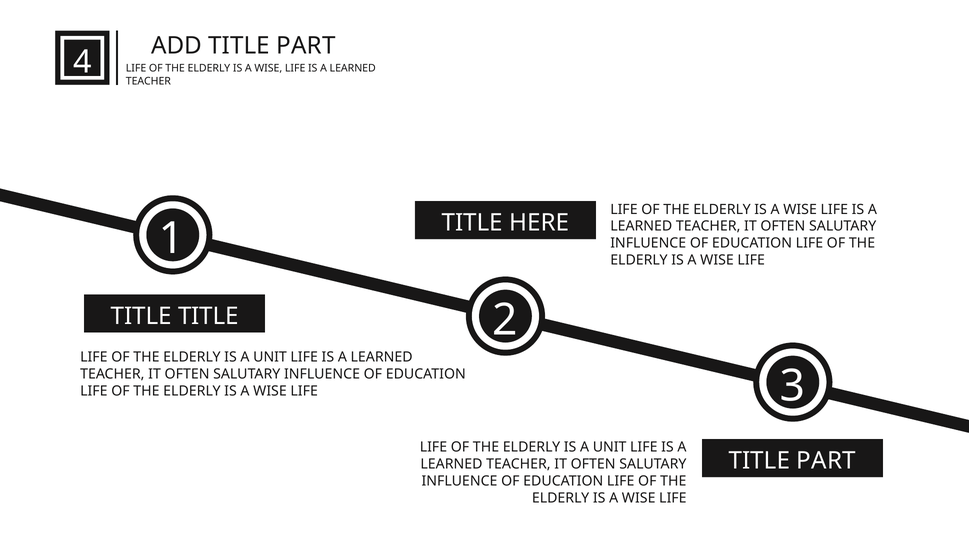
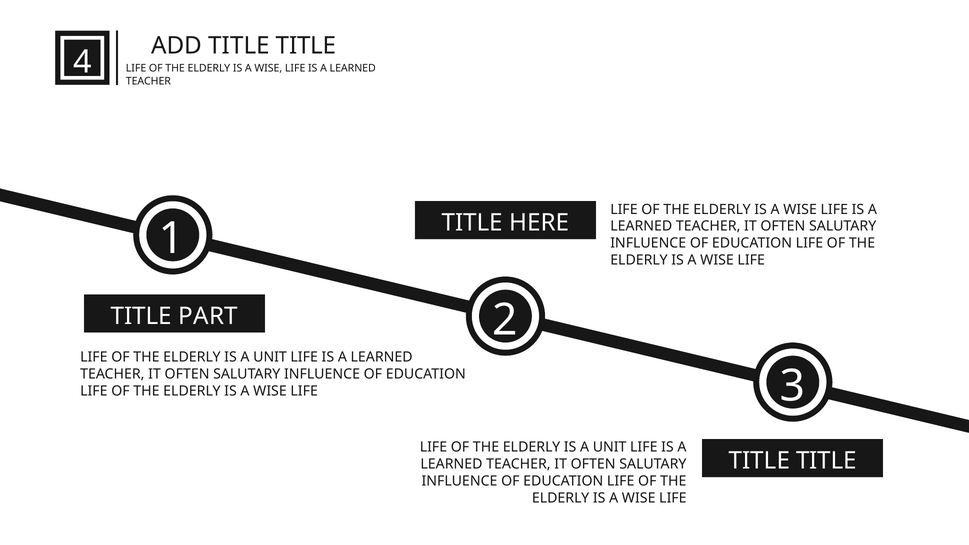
ADD TITLE PART: PART -> TITLE
TITLE TITLE: TITLE -> PART
PART at (826, 461): PART -> TITLE
